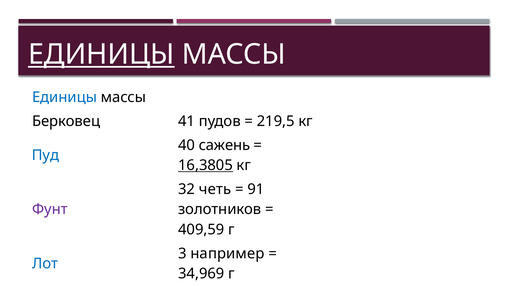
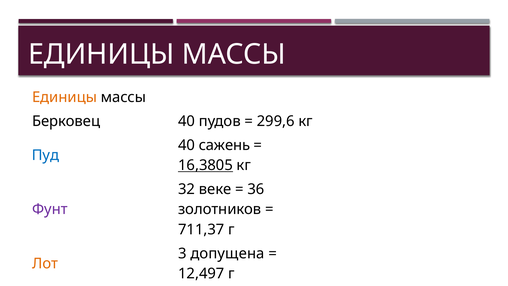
ЕДИНИЦЫ at (101, 54) underline: present -> none
Единицы at (65, 97) colour: blue -> orange
Берковец 41: 41 -> 40
219,5: 219,5 -> 299,6
четь: четь -> веке
91: 91 -> 36
409,59: 409,59 -> 711,37
например: например -> допущена
Лот colour: blue -> orange
34,969: 34,969 -> 12,497
